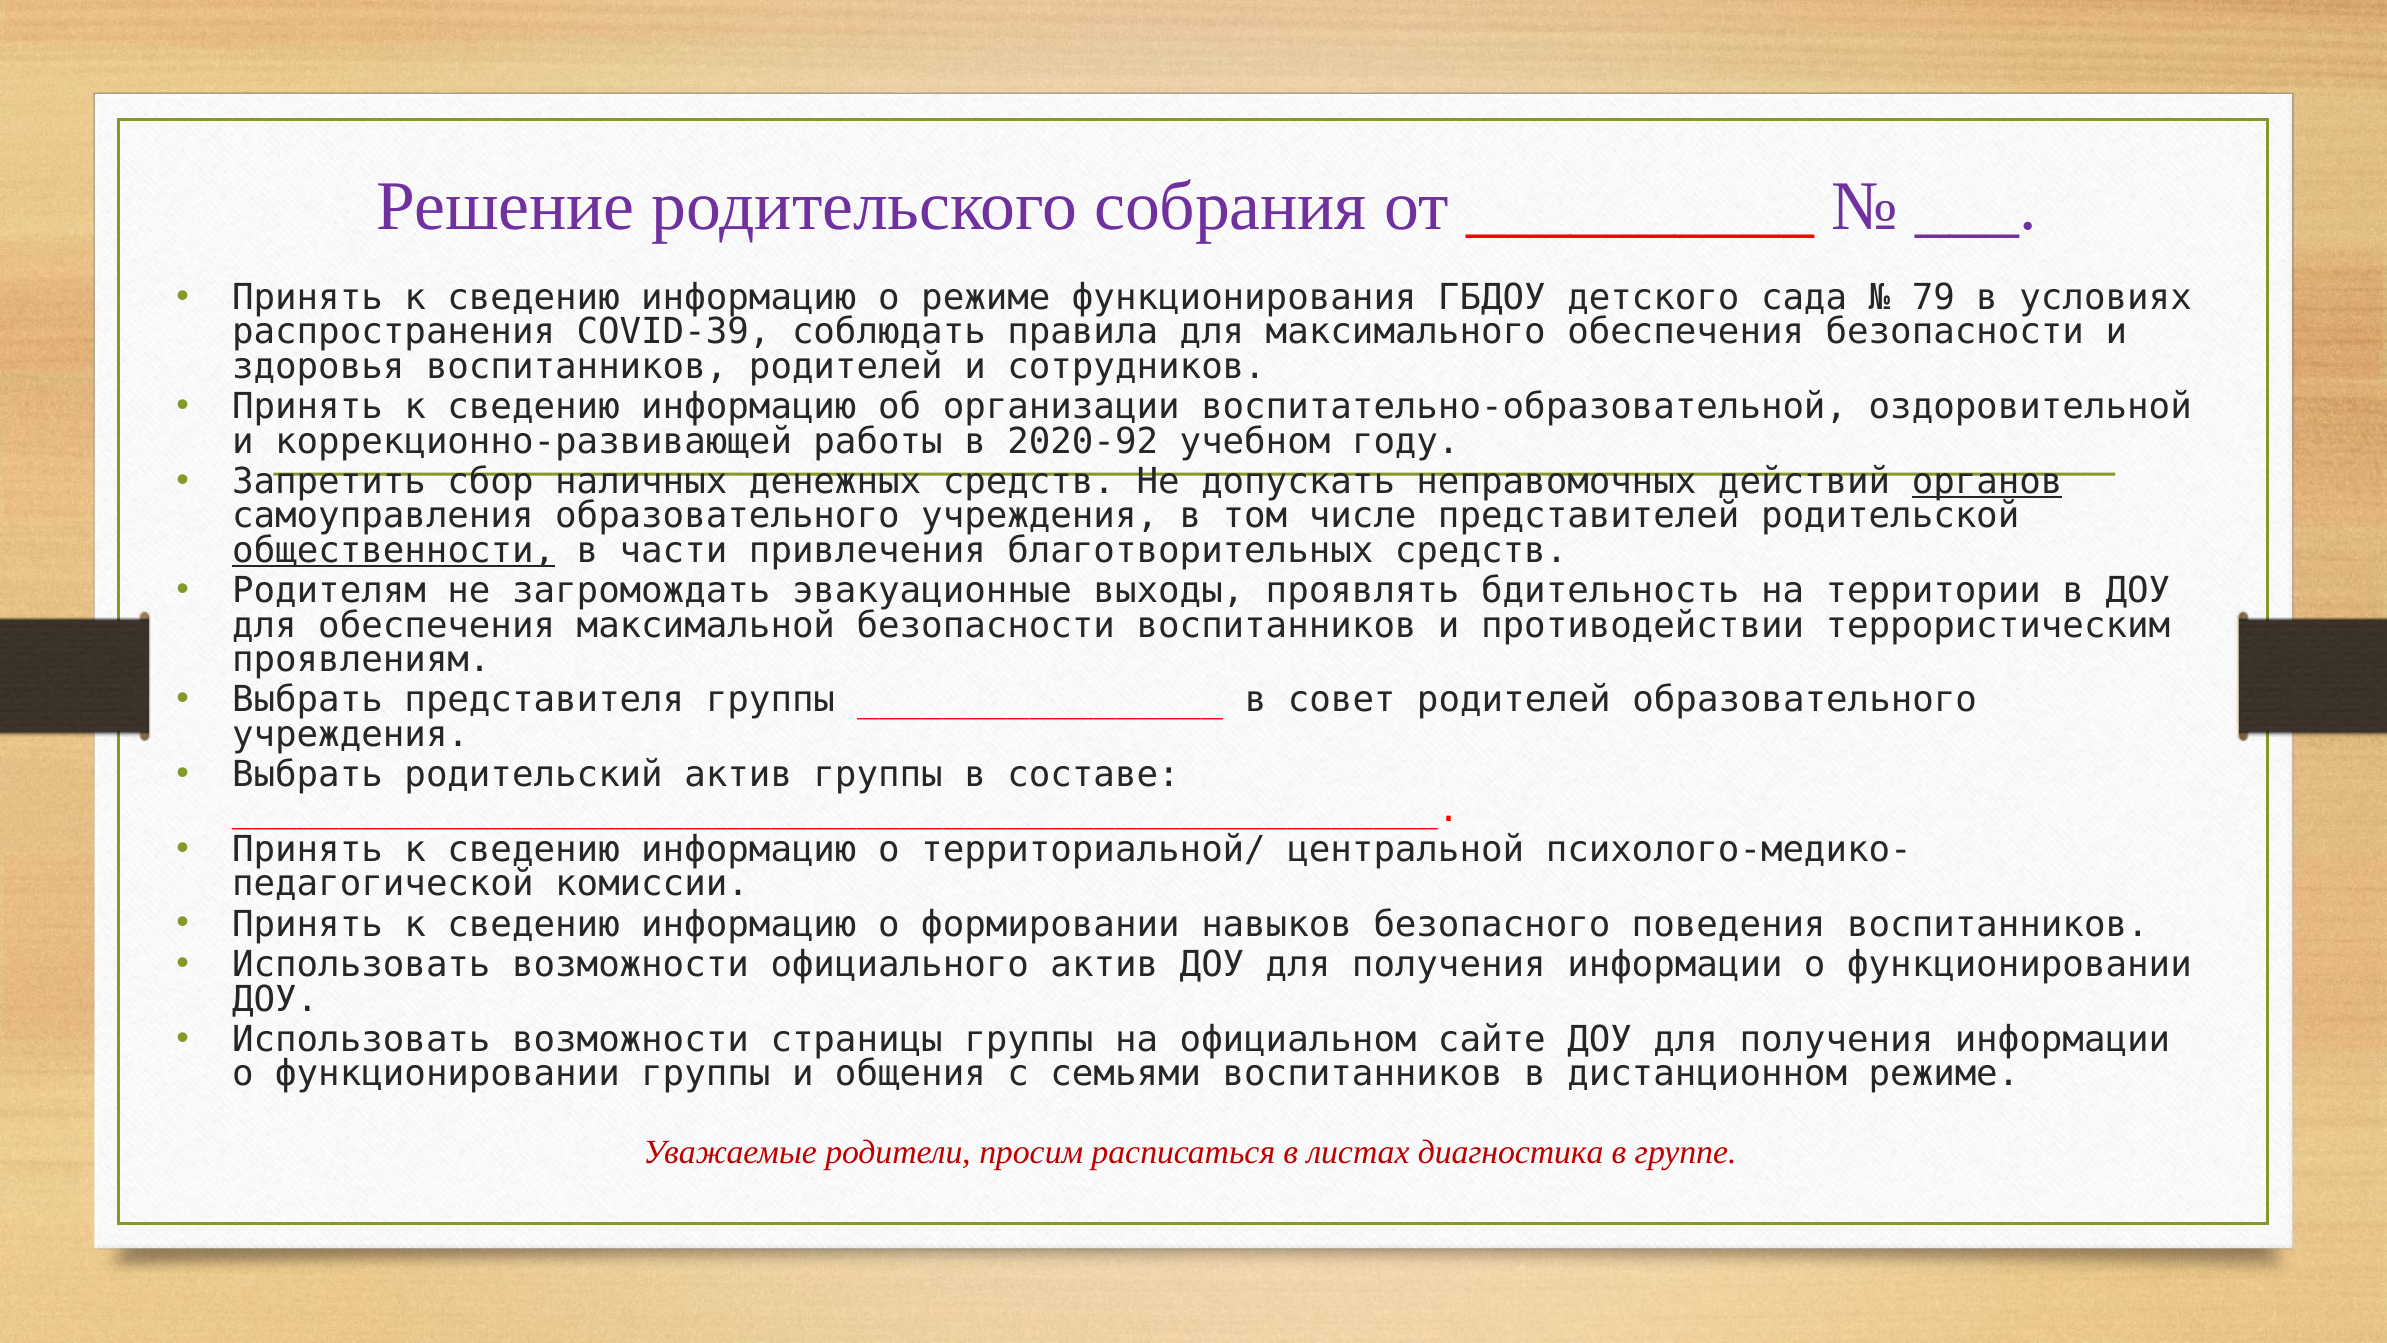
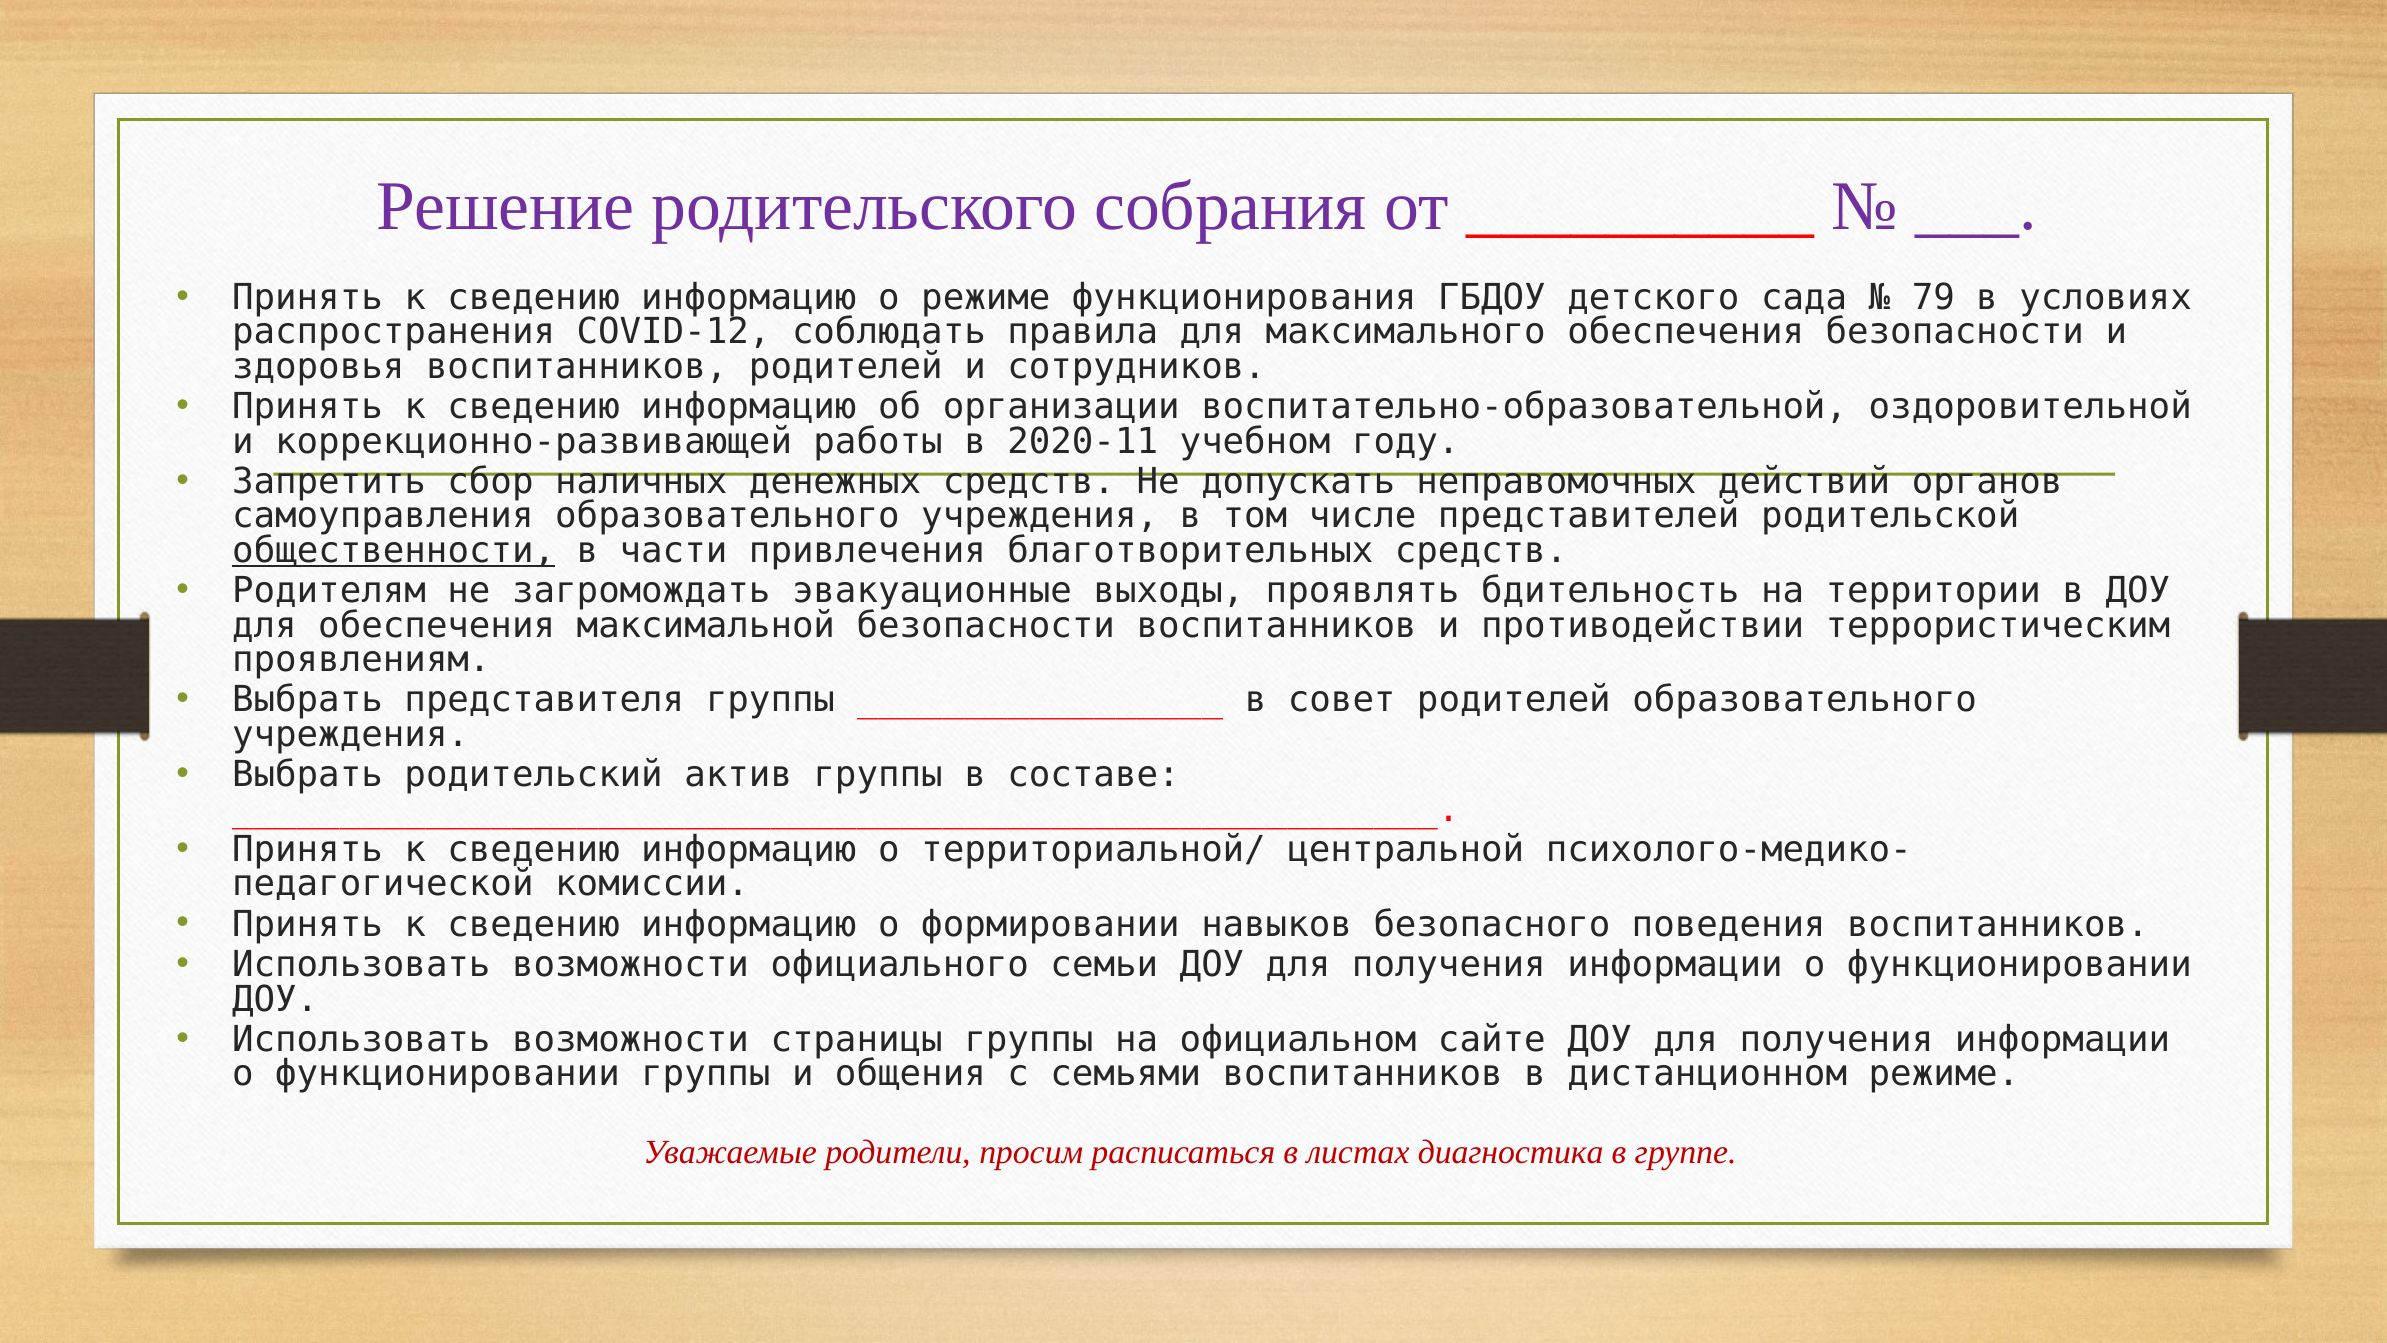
COVID-39: COVID-39 -> COVID-12
2020-92: 2020-92 -> 2020-11
органов underline: present -> none
официального актив: актив -> семьи
